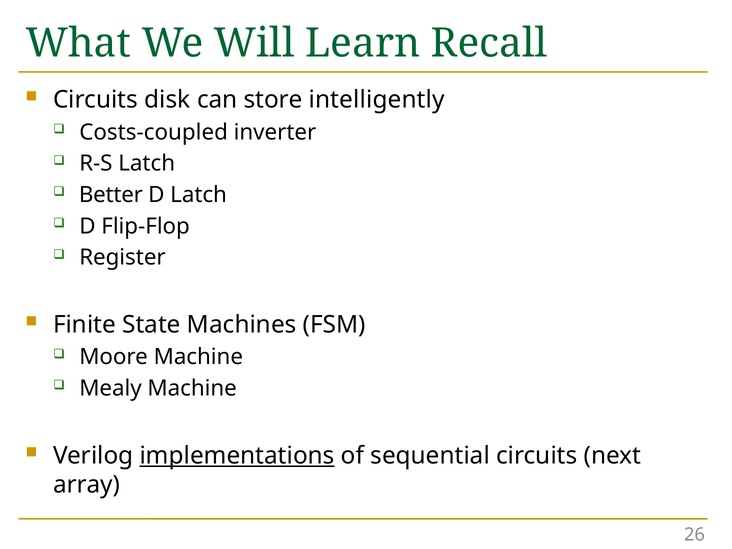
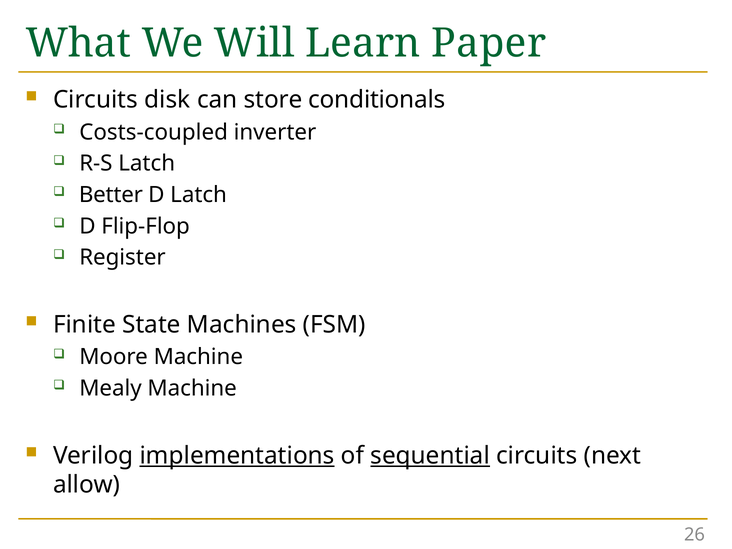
Recall: Recall -> Paper
intelligently: intelligently -> conditionals
sequential underline: none -> present
array: array -> allow
